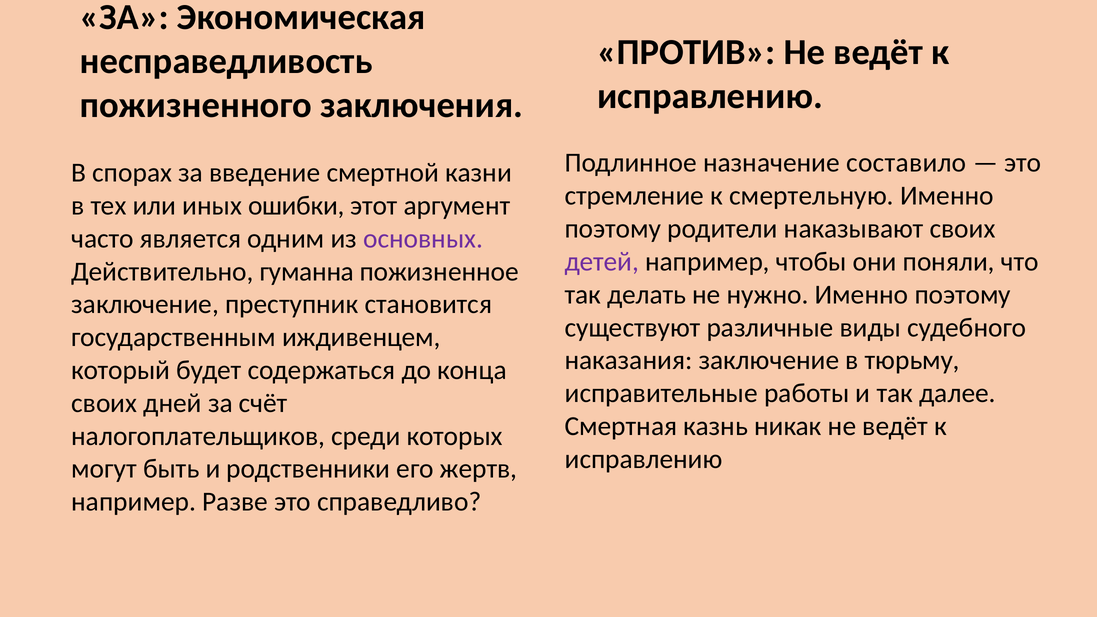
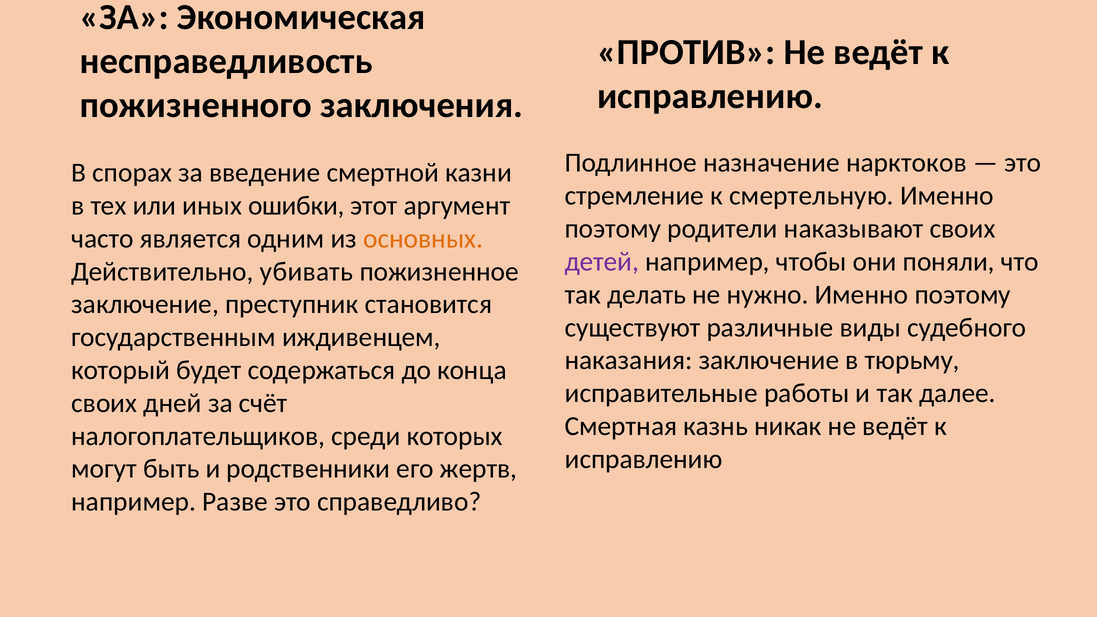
составило: составило -> нарктоков
основных colour: purple -> orange
гуманна: гуманна -> убивать
